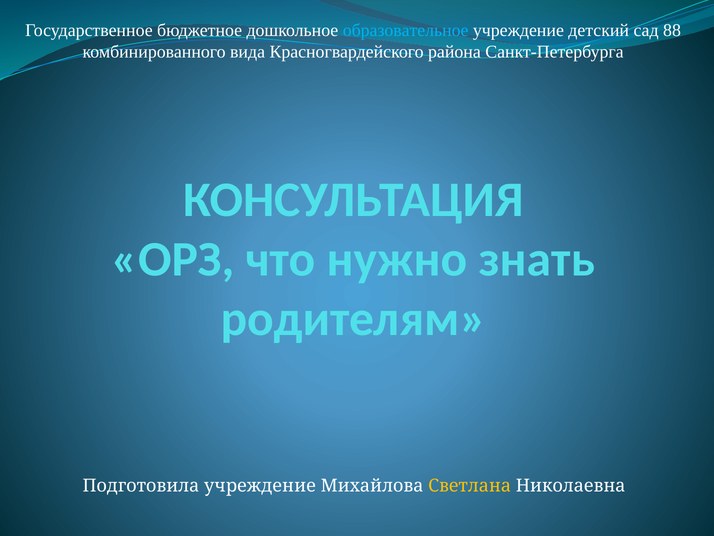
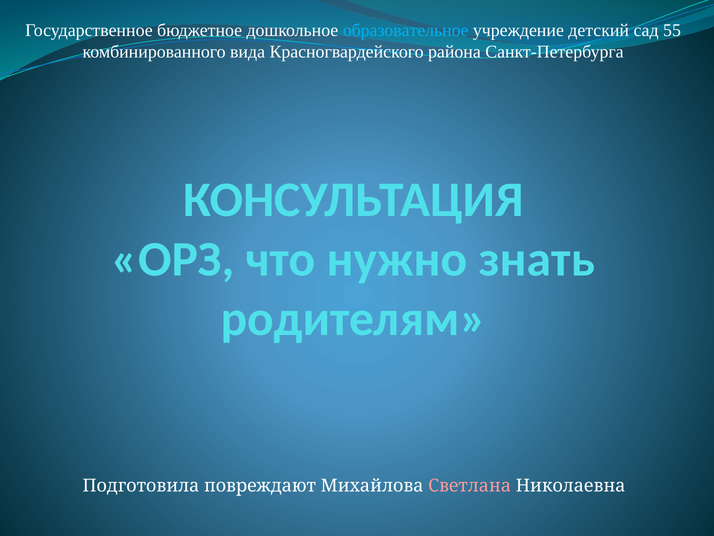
88: 88 -> 55
Подготовила учреждение: учреждение -> повреждают
Светлана colour: yellow -> pink
